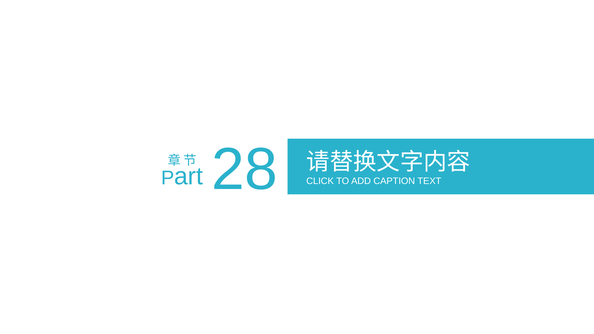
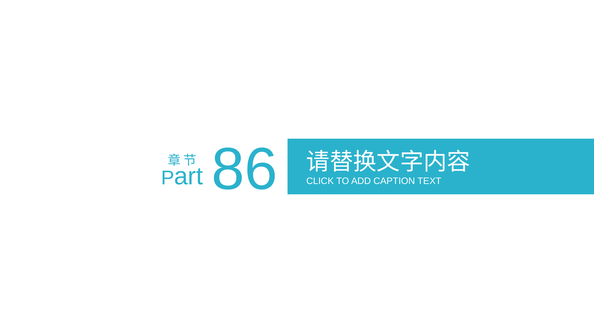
28: 28 -> 86
